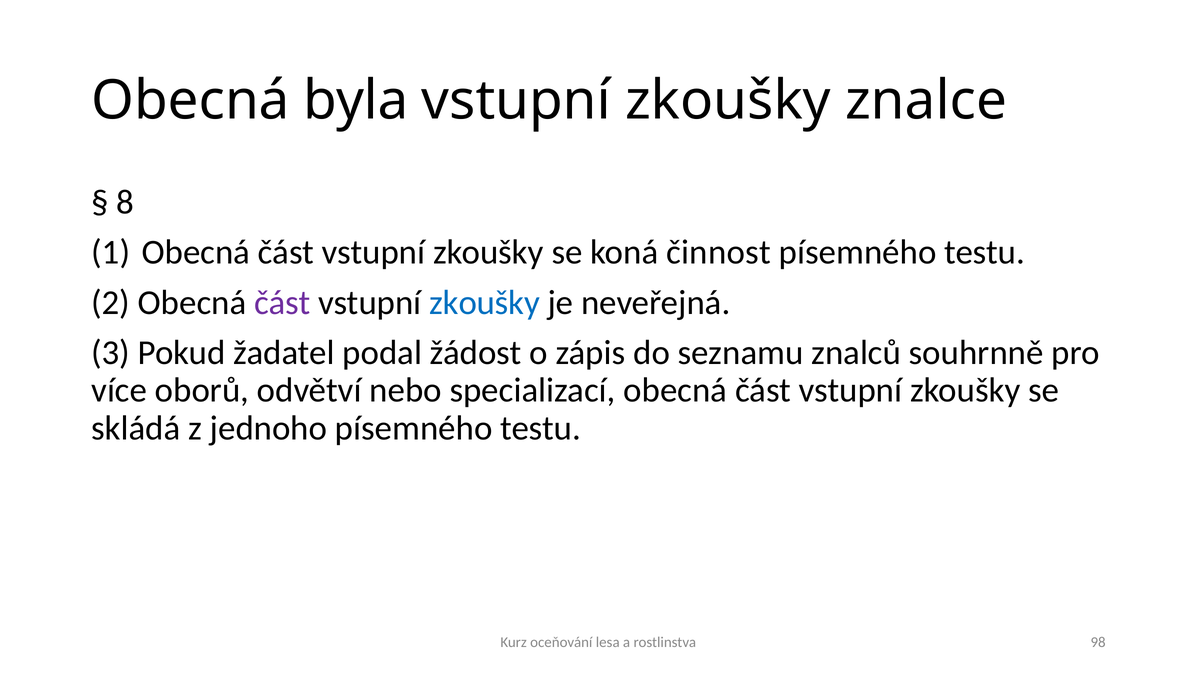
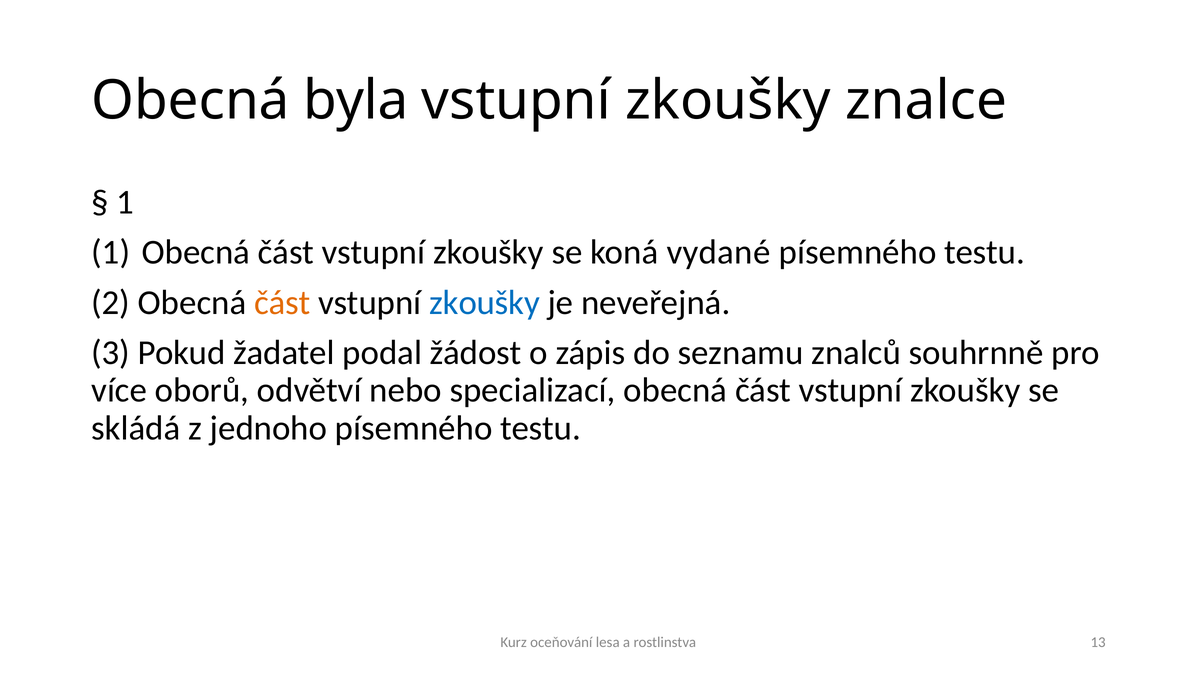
8 at (125, 202): 8 -> 1
činnost: činnost -> vydané
část at (282, 303) colour: purple -> orange
98: 98 -> 13
